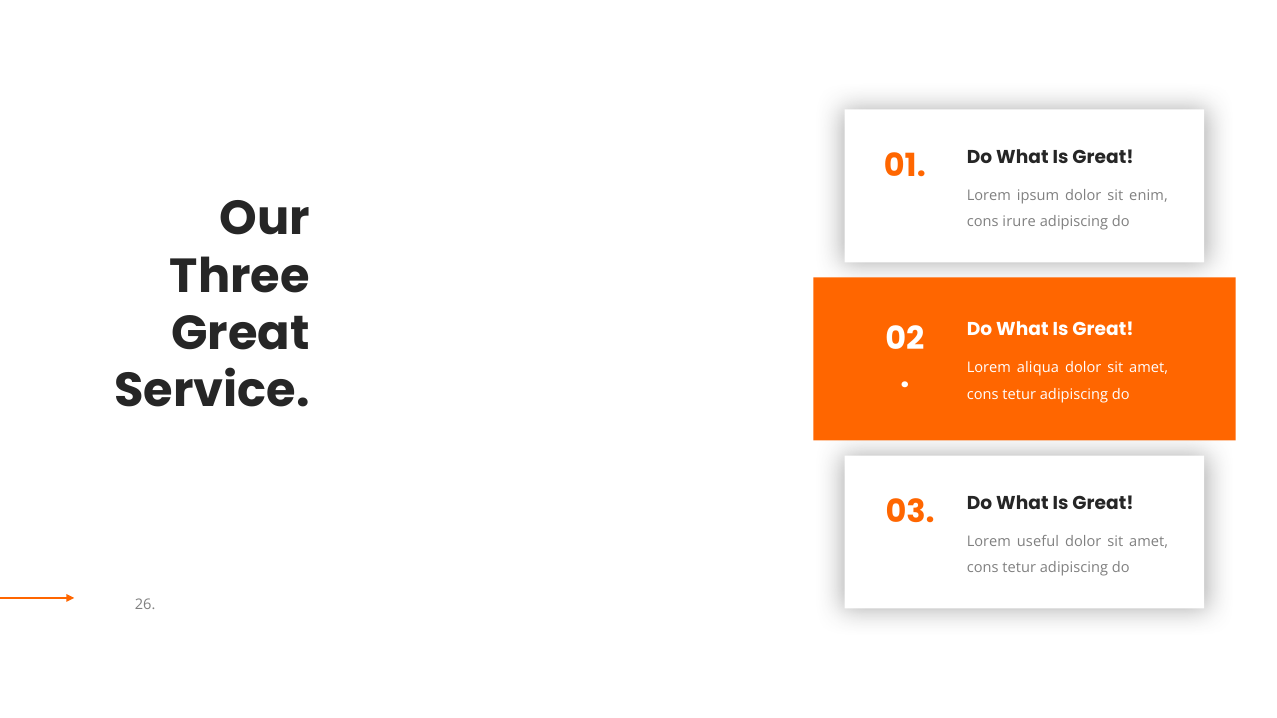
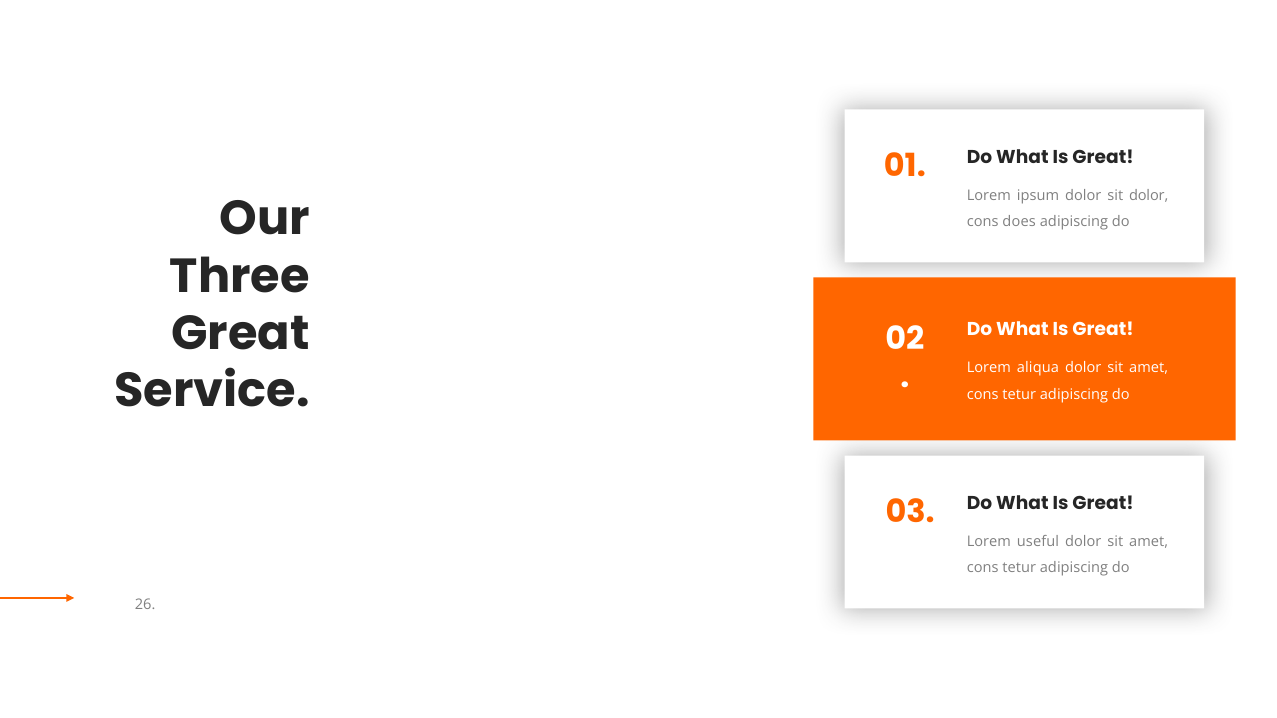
sit enim: enim -> dolor
irure: irure -> does
